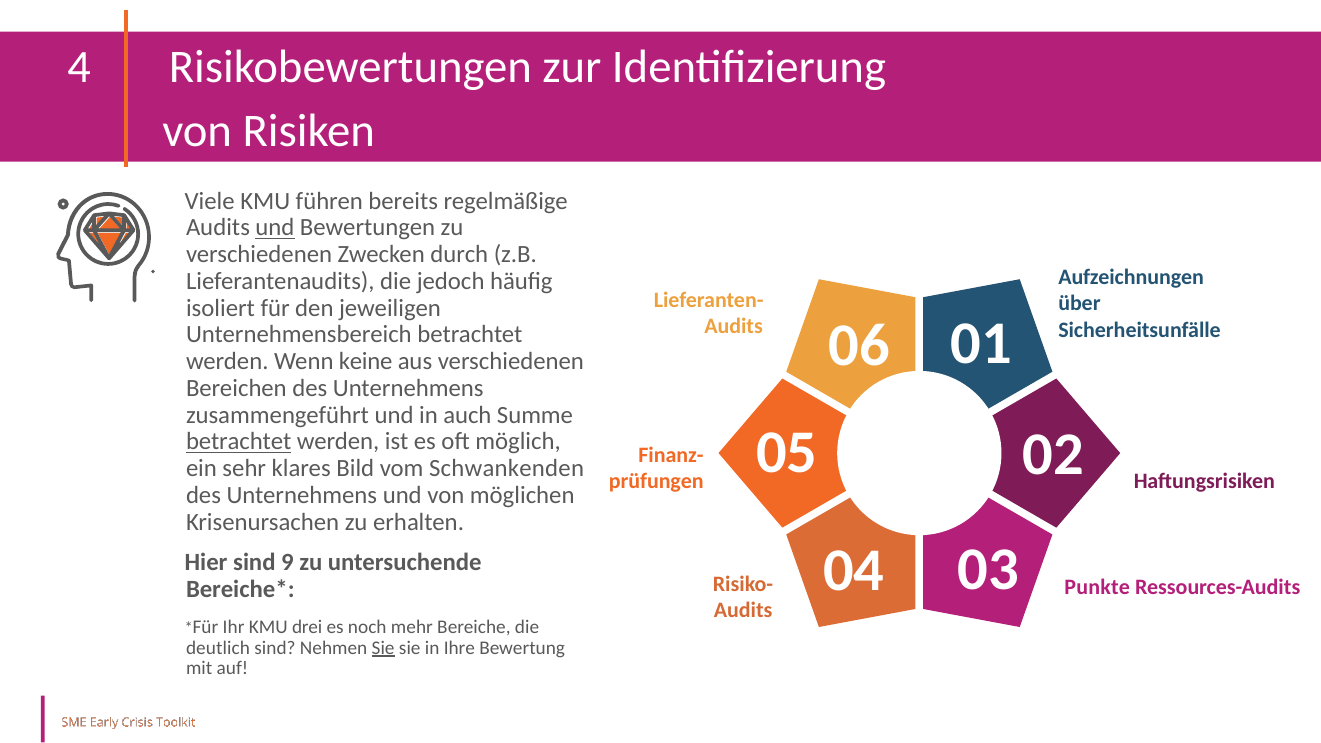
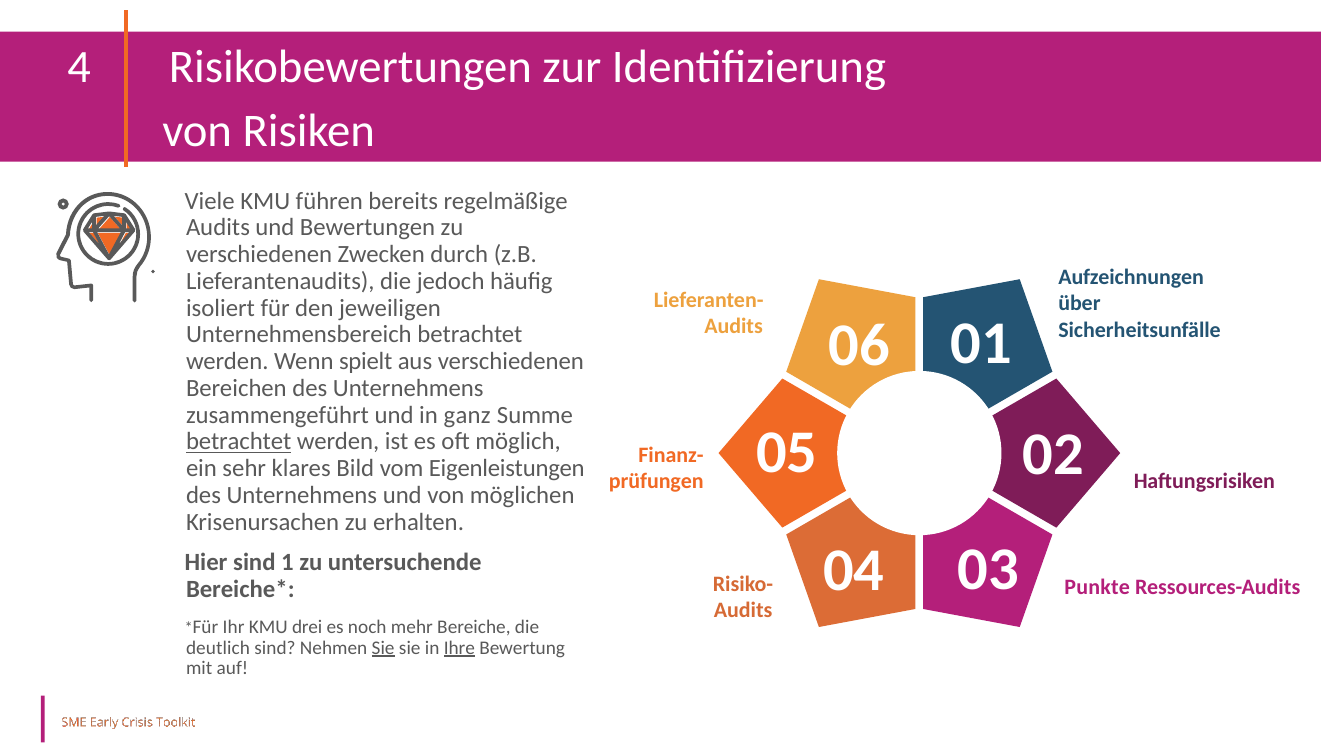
und at (275, 228) underline: present -> none
keine: keine -> spielt
auch: auch -> ganz
Schwankenden: Schwankenden -> Eigenleistungen
9: 9 -> 1
Ihre underline: none -> present
